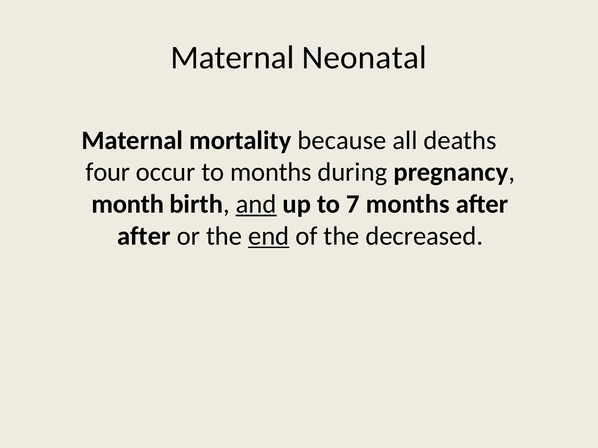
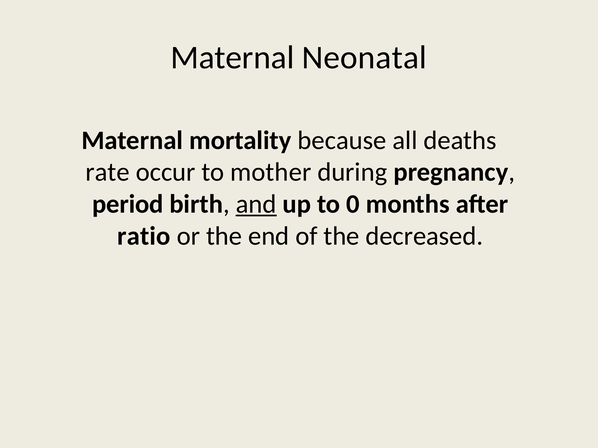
four: four -> rate
to months: months -> mother
month: month -> period
7: 7 -> 0
after at (144, 236): after -> ratio
end underline: present -> none
